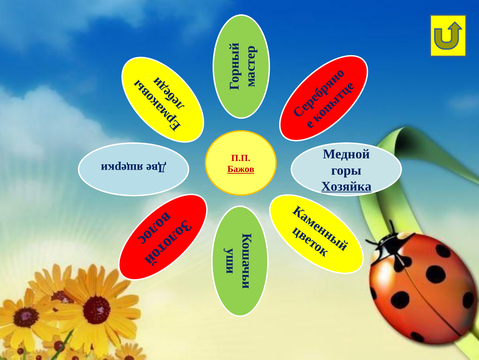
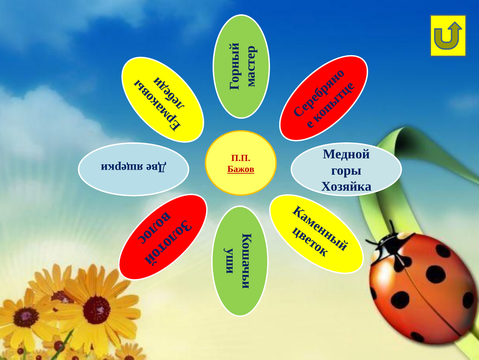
Хозяйка underline: present -> none
